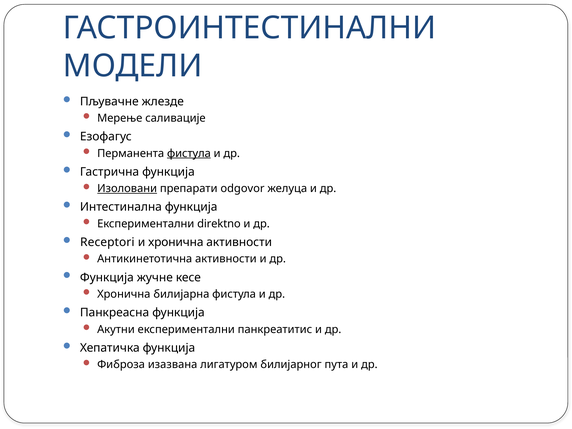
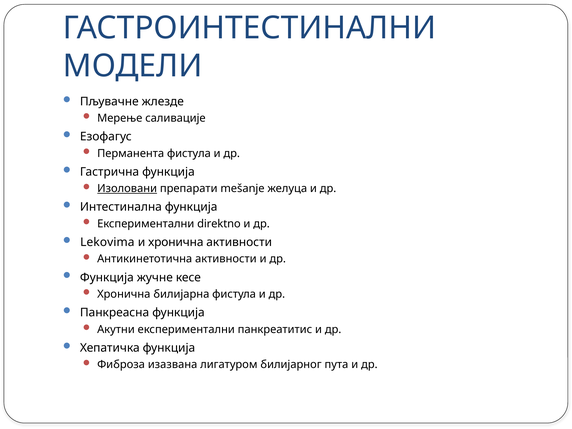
фистула at (189, 153) underline: present -> none
odgovor: odgovor -> mešanje
Receptori: Receptori -> Lekovima
